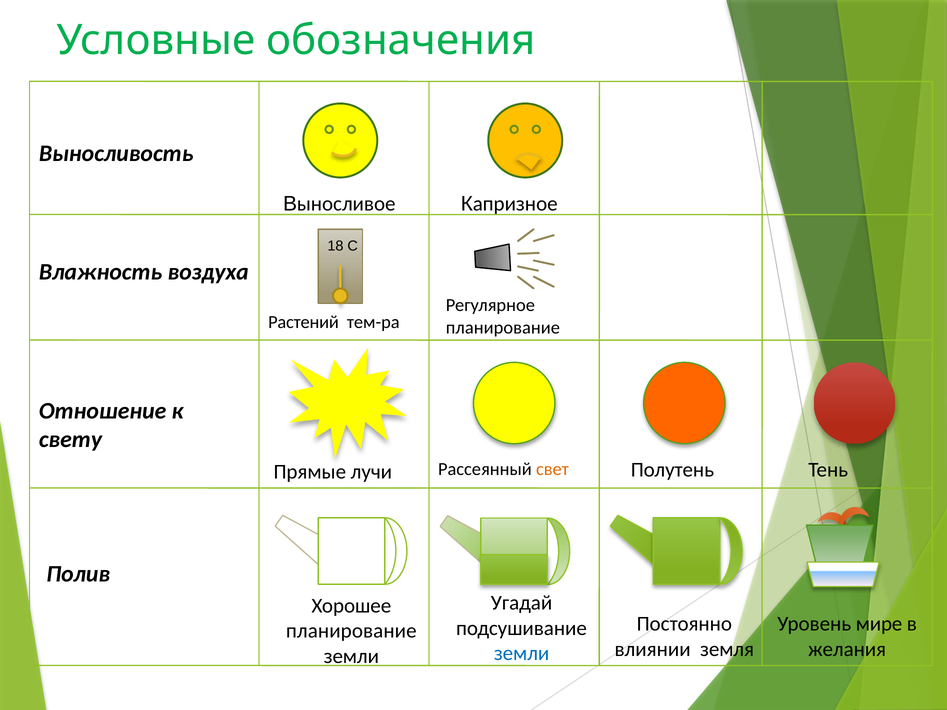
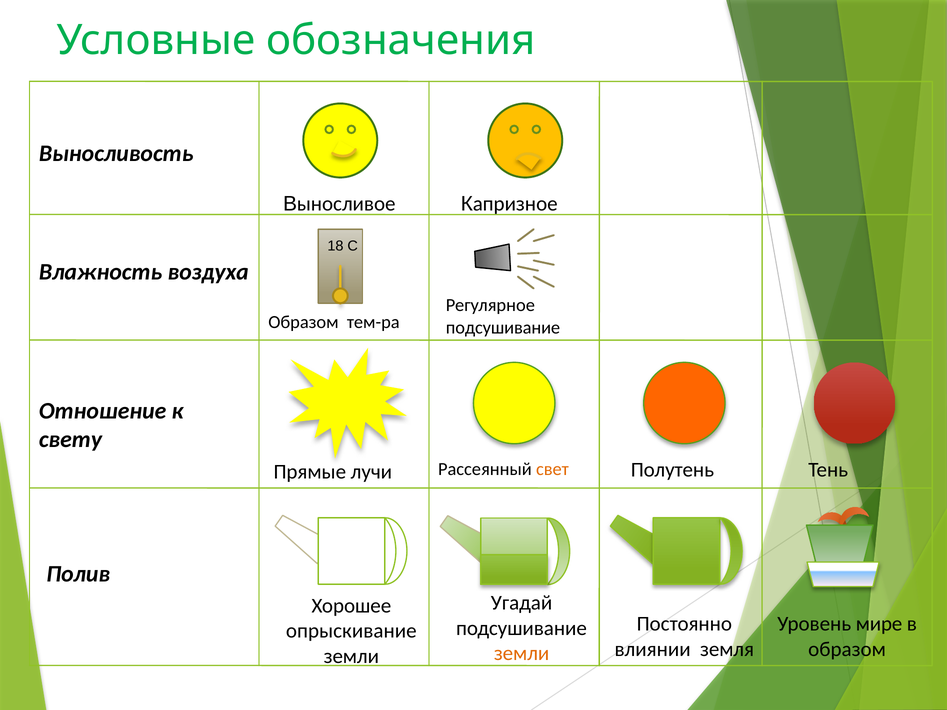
Растений at (304, 322): Растений -> Образом
планирование at (503, 328): планирование -> подсушивание
планирование at (351, 631): планирование -> опрыскивание
желания at (847, 649): желания -> образом
земли at (522, 654) colour: blue -> orange
